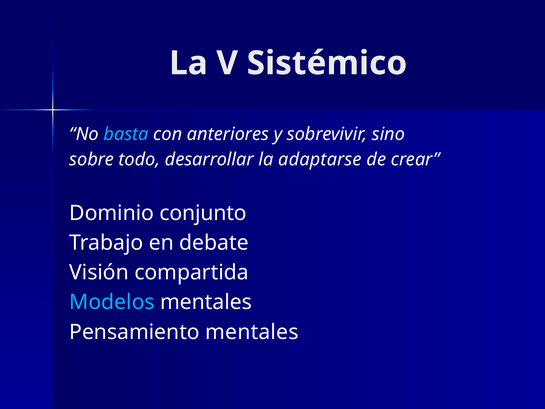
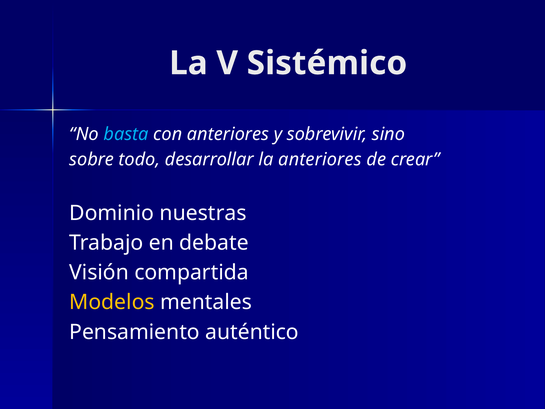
la adaptarse: adaptarse -> anteriores
conjunto: conjunto -> nuestras
Modelos colour: light blue -> yellow
Pensamiento mentales: mentales -> auténtico
